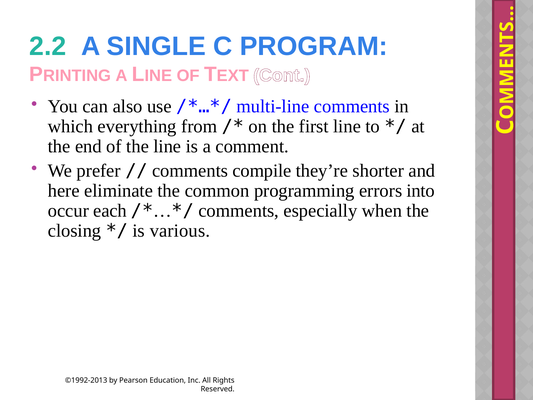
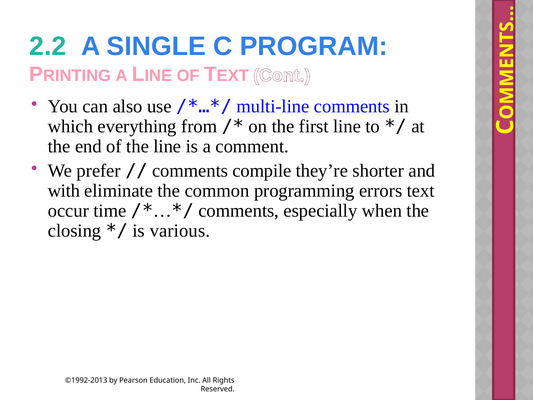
here: here -> with
into: into -> text
each: each -> time
